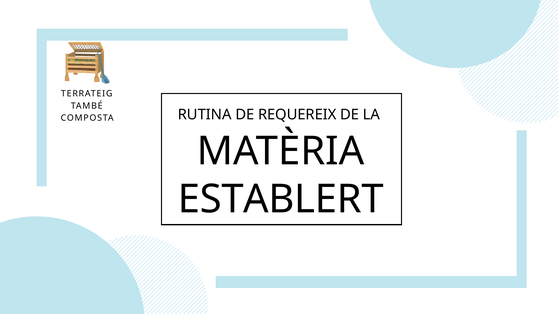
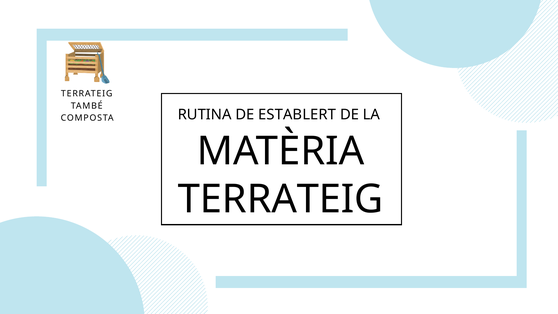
REQUEREIX: REQUEREIX -> ESTABLERT
ESTABLERT at (281, 199): ESTABLERT -> TERRATEIG
